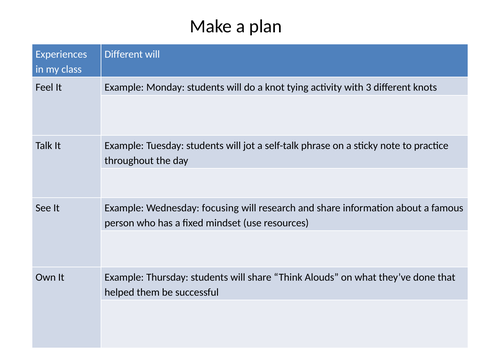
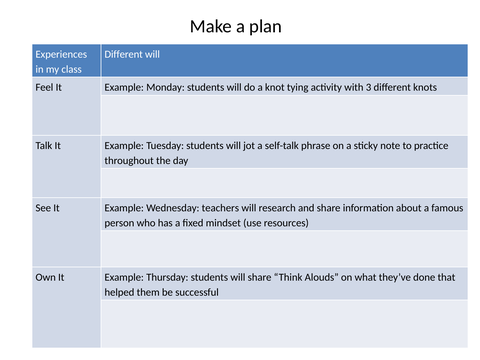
focusing: focusing -> teachers
